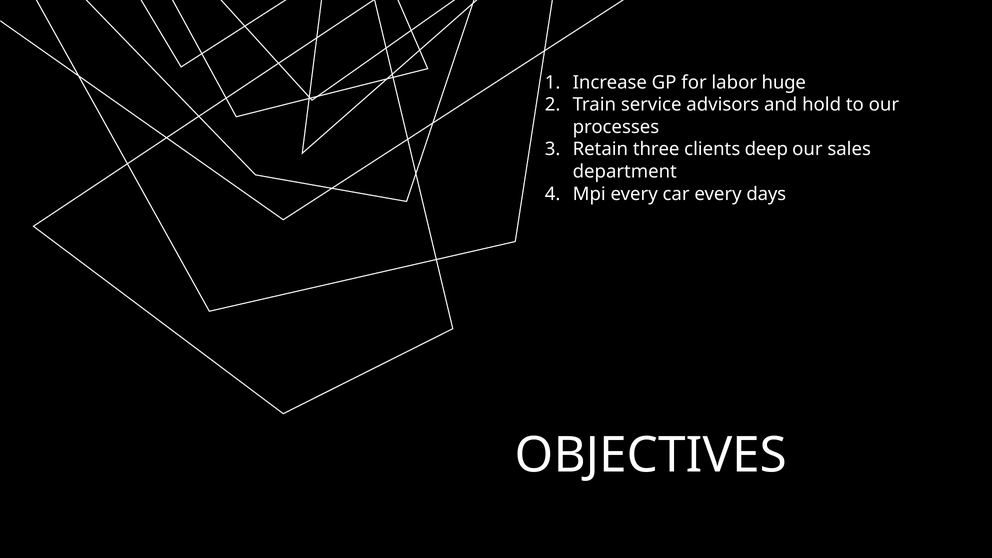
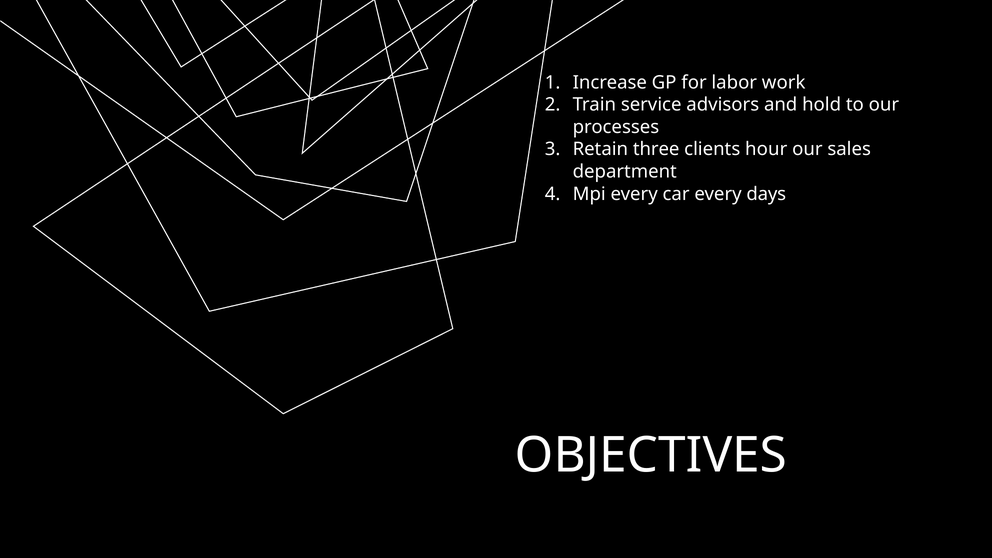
huge: huge -> work
deep: deep -> hour
